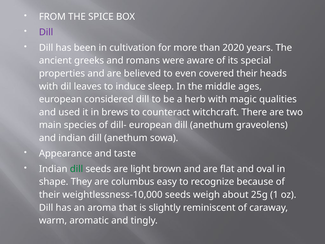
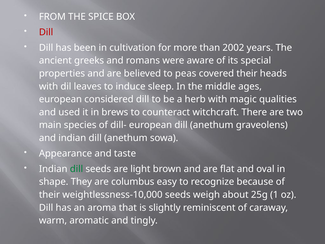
Dill at (46, 32) colour: purple -> red
2020: 2020 -> 2002
even: even -> peas
